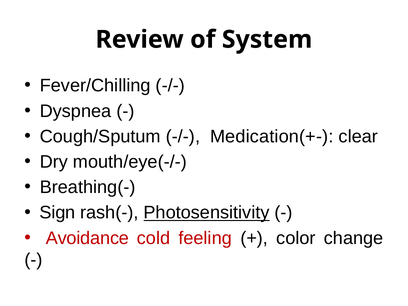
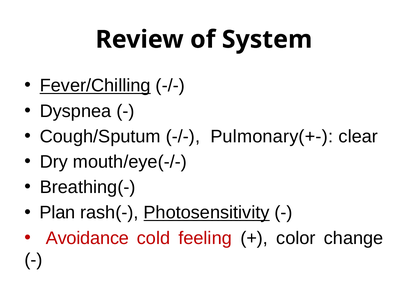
Fever/Chilling underline: none -> present
Medication(+-: Medication(+- -> Pulmonary(+-
Sign: Sign -> Plan
